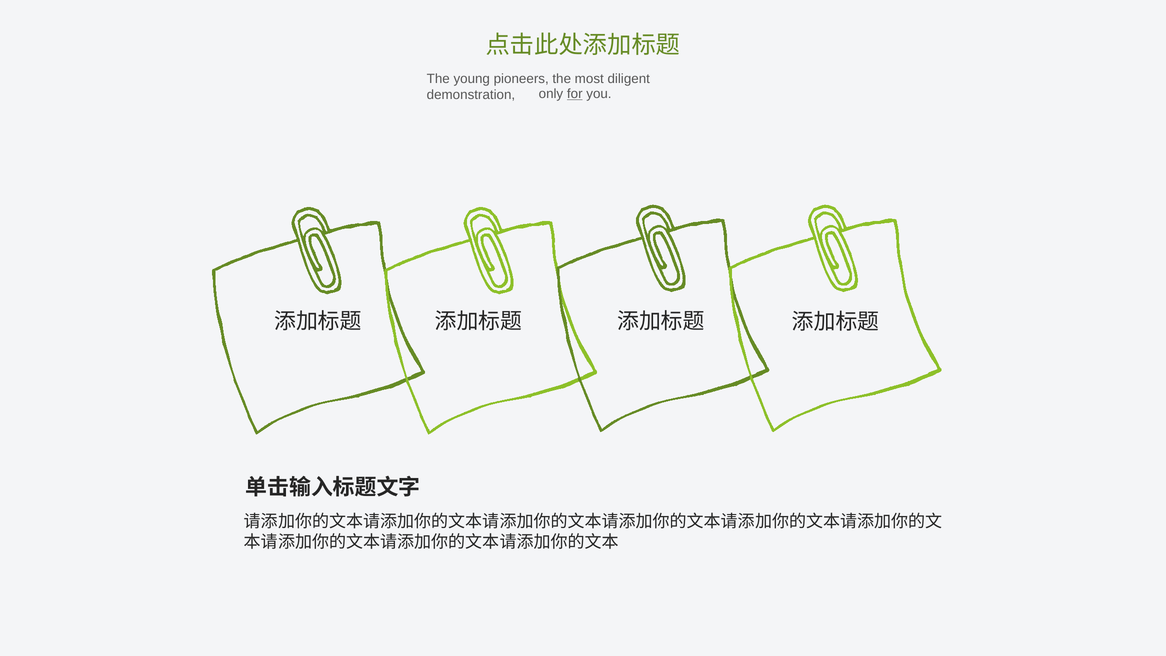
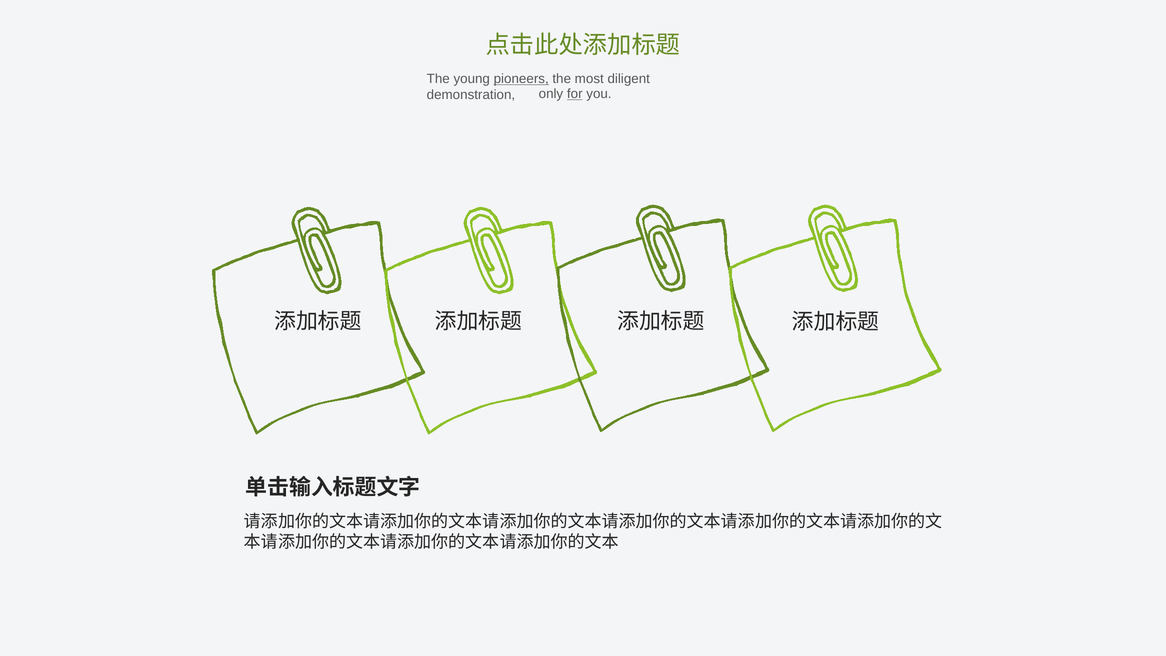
pioneers underline: none -> present
